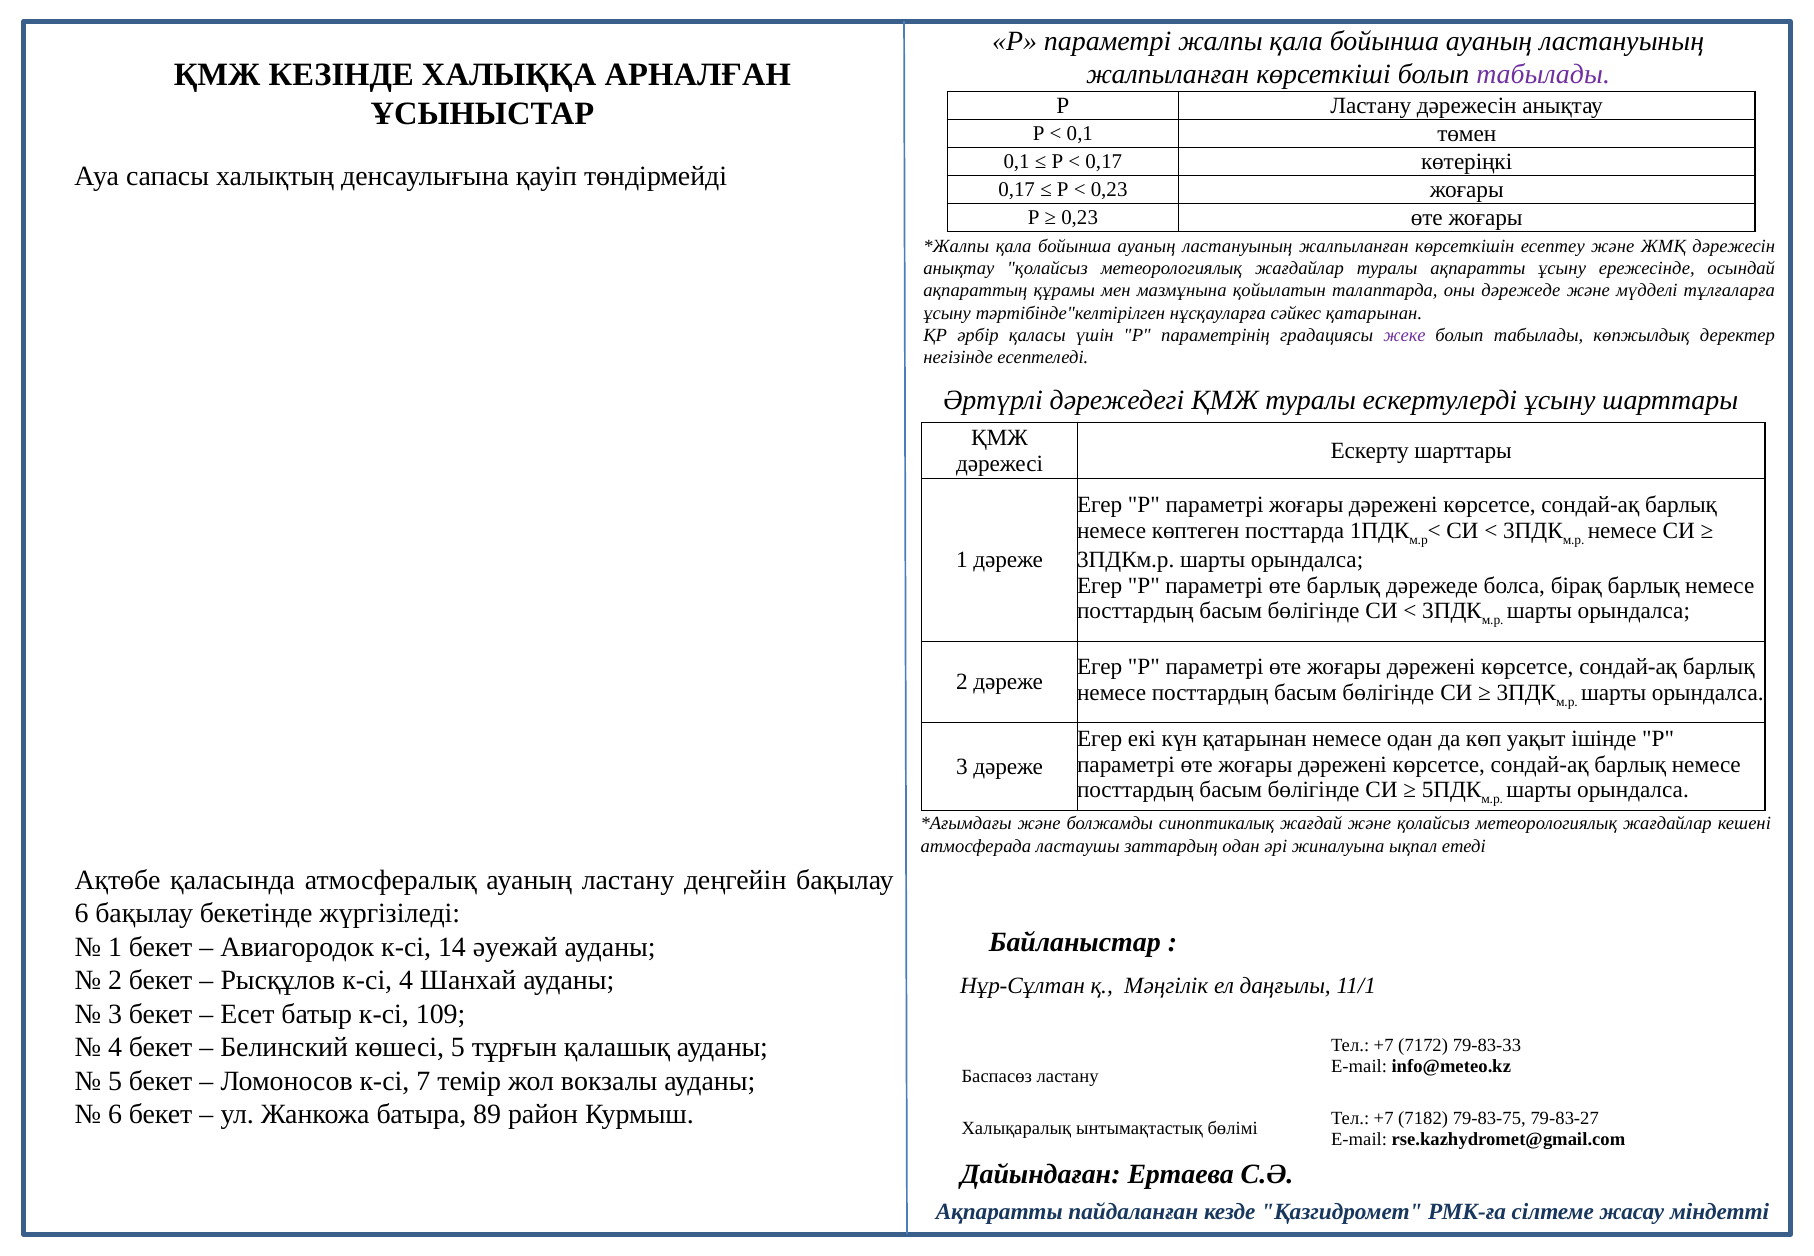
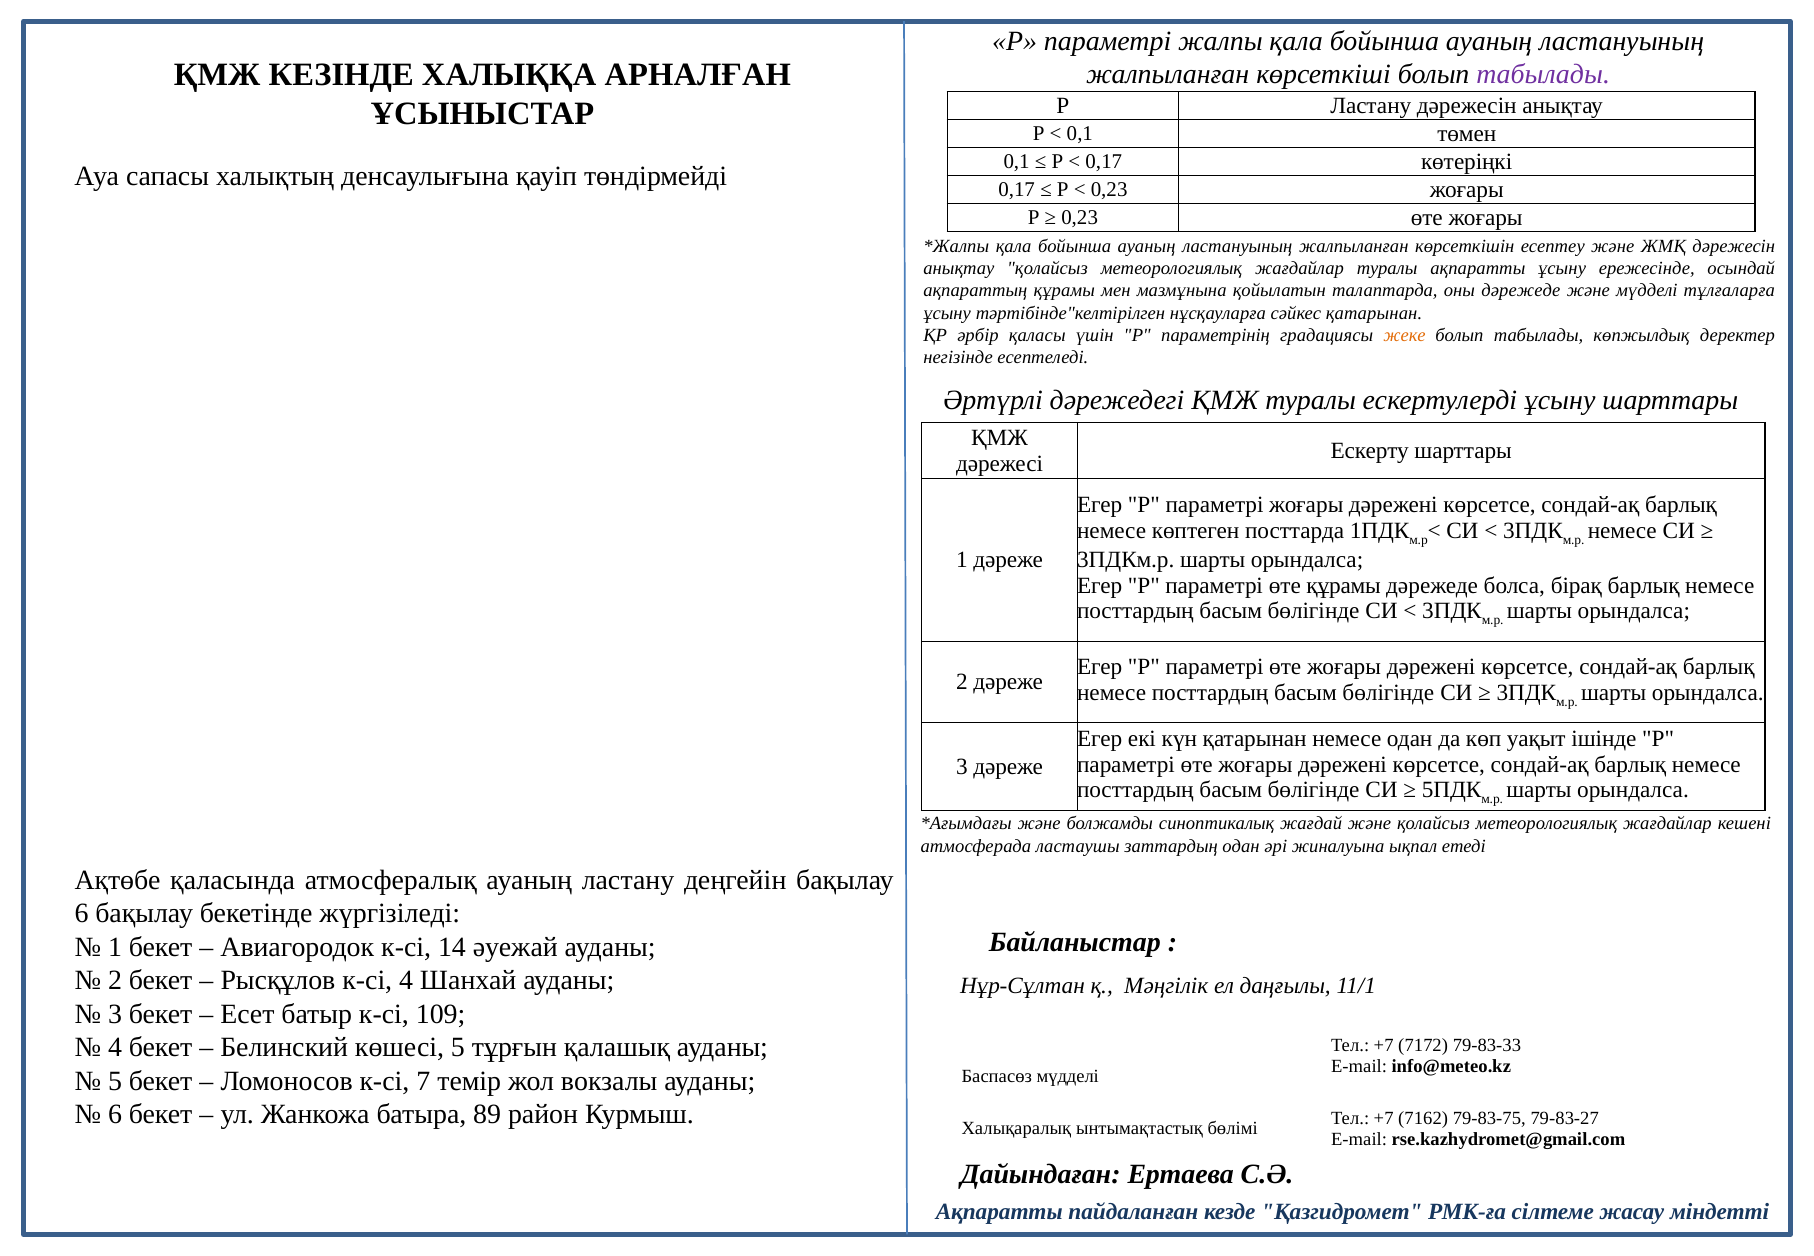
жеке colour: purple -> orange
өте барлық: барлық -> құрамы
Баспасөз ластану: ластану -> мүдделі
7182: 7182 -> 7162
